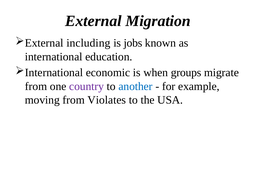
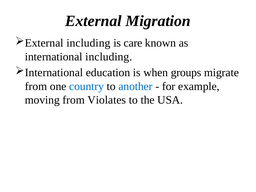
jobs: jobs -> care
international education: education -> including
economic: economic -> education
country colour: purple -> blue
